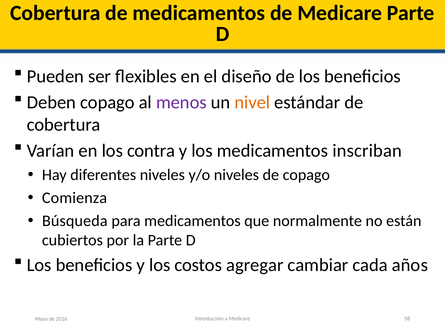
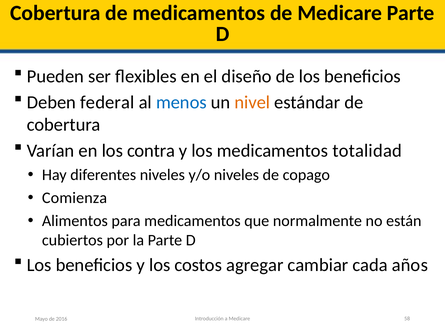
Deben copago: copago -> federal
menos colour: purple -> blue
inscriban: inscriban -> totalidad
Búsqueda: Búsqueda -> Alimentos
